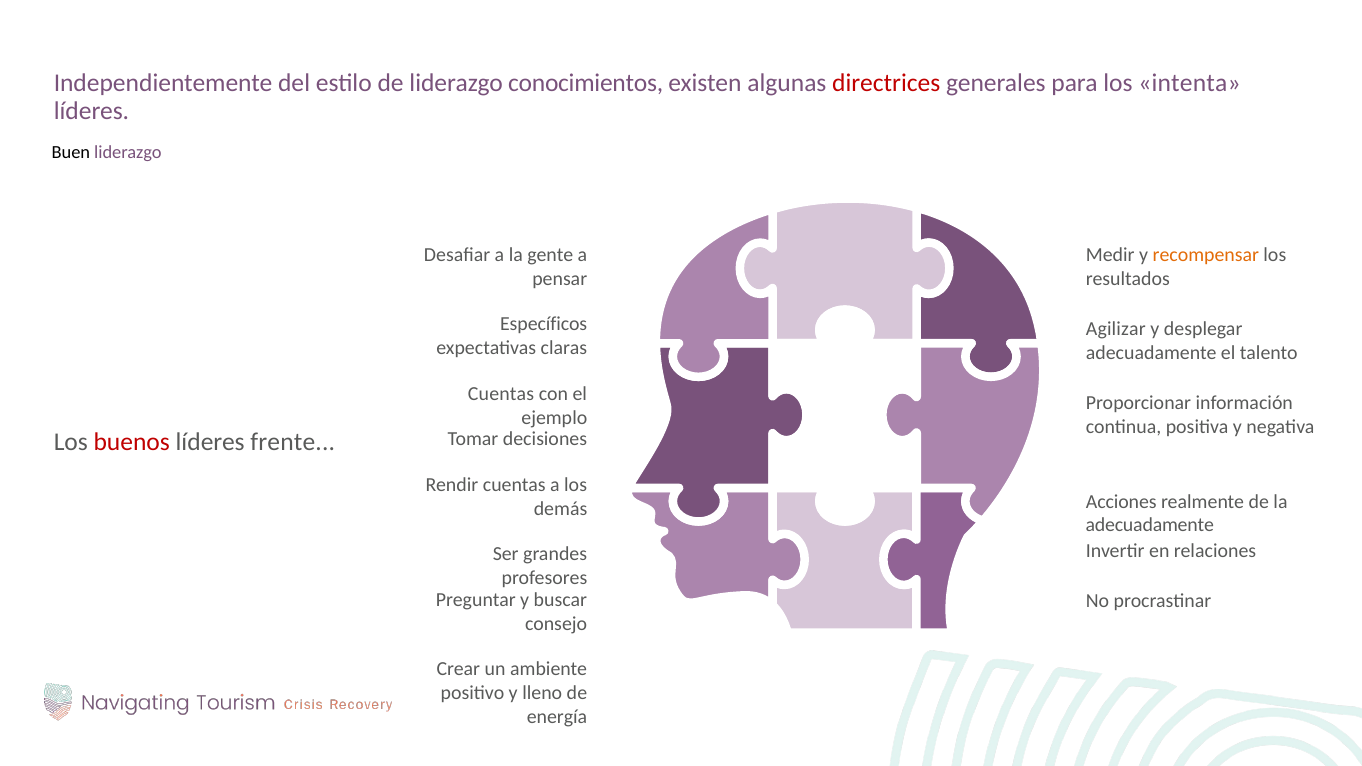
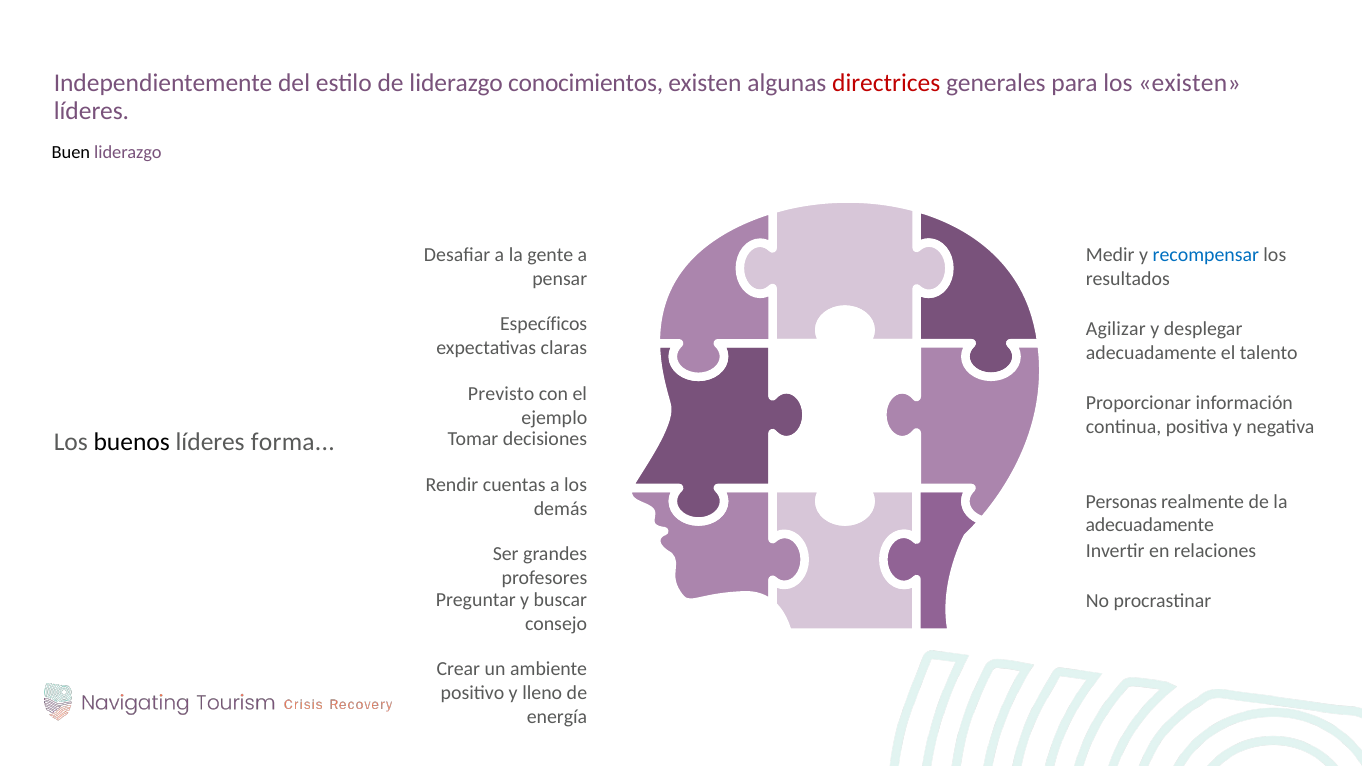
los intenta: intenta -> existen
recompensar colour: orange -> blue
Cuentas at (501, 394): Cuentas -> Previsto
buenos colour: red -> black
frente: frente -> forma
Acciones: Acciones -> Personas
